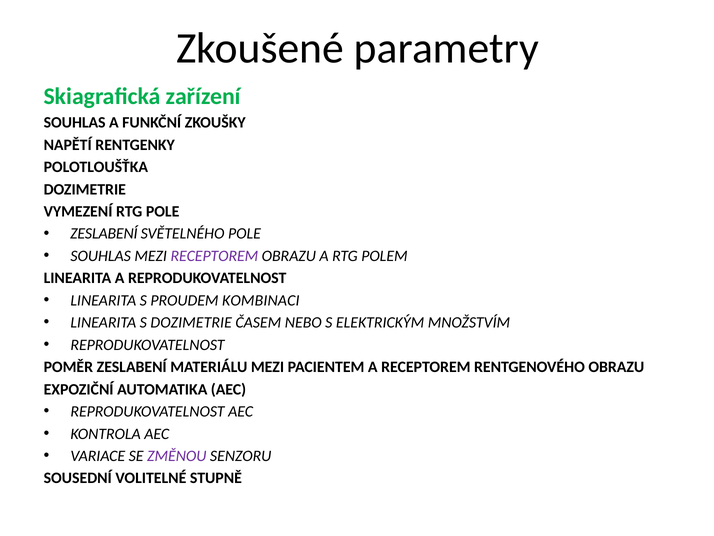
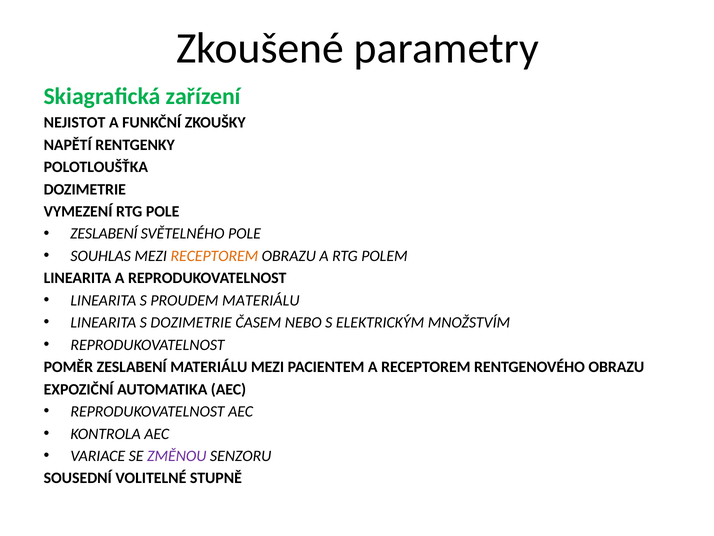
SOUHLAS at (75, 123): SOUHLAS -> NEJISTOT
RECEPTOREM at (214, 256) colour: purple -> orange
PROUDEM KOMBINACI: KOMBINACI -> MATERIÁLU
